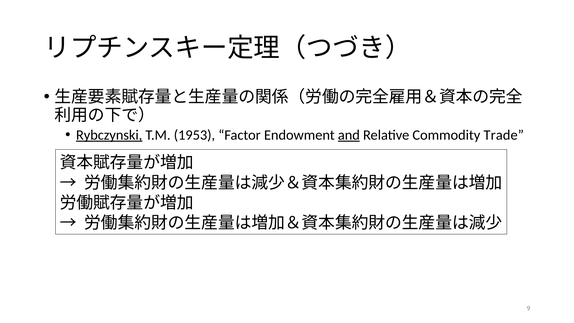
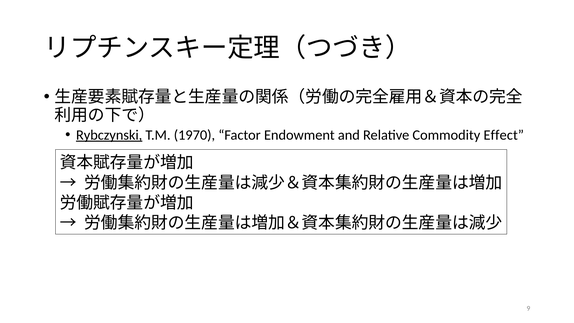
1953: 1953 -> 1970
and underline: present -> none
Trade: Trade -> Effect
